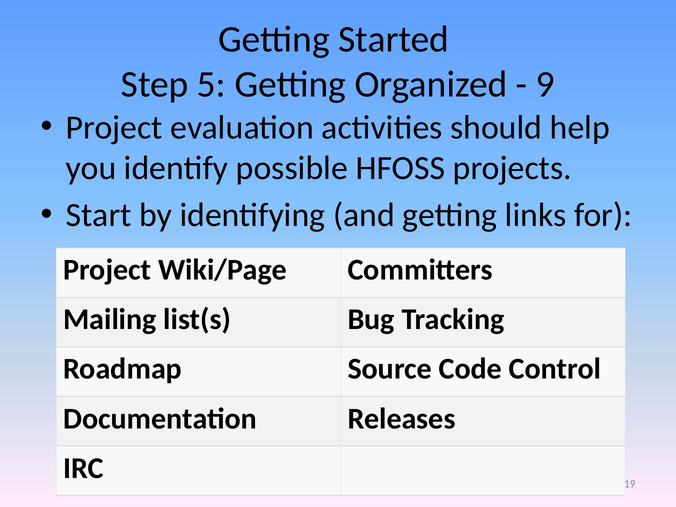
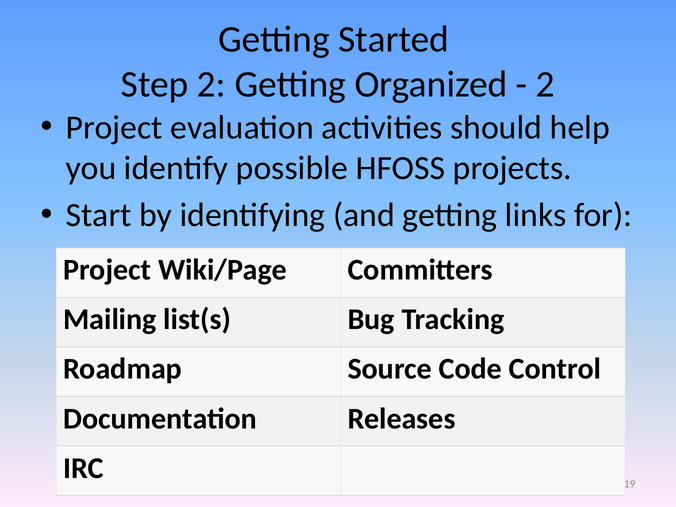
Step 5: 5 -> 2
9 at (545, 84): 9 -> 2
